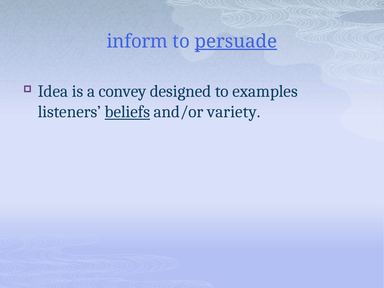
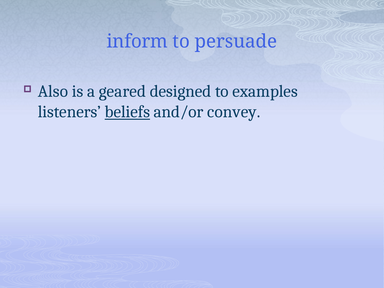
persuade underline: present -> none
Idea: Idea -> Also
convey: convey -> geared
variety: variety -> convey
